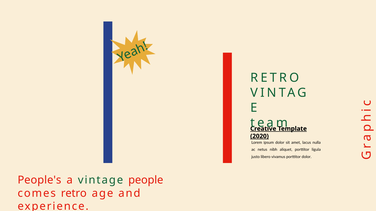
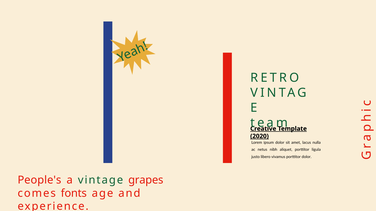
people: people -> grapes
comes retro: retro -> fonts
